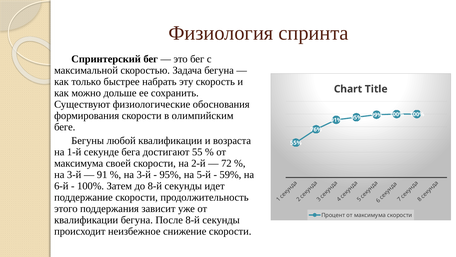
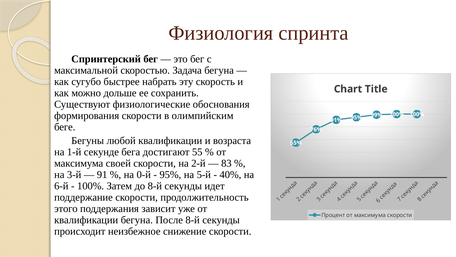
только: только -> сугубо
72: 72 -> 83
3-й at (144, 174): 3-й -> 0-й
59%: 59% -> 40%
